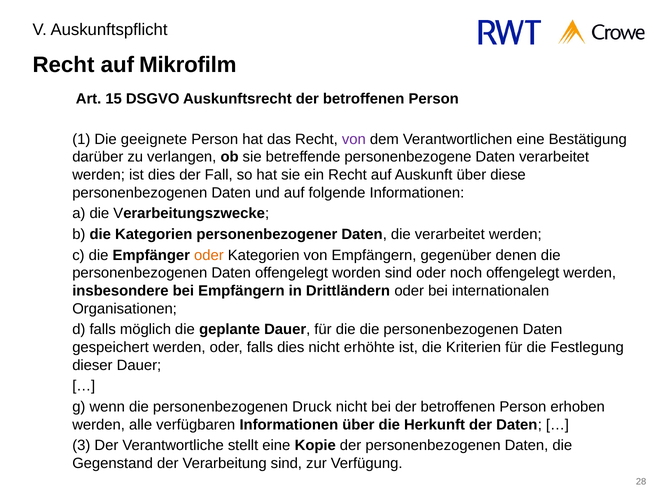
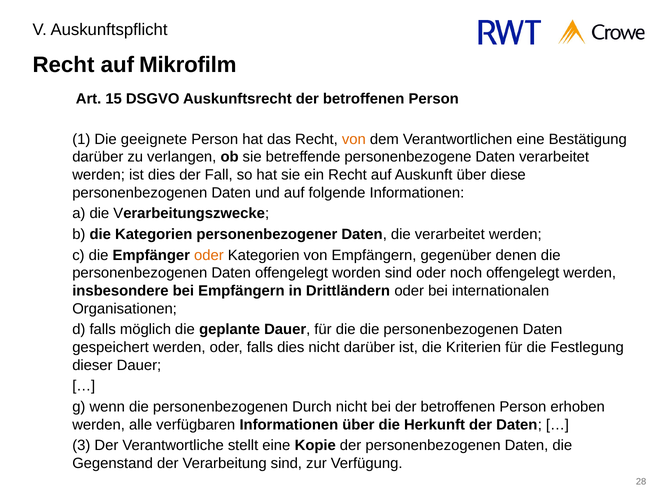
von at (354, 139) colour: purple -> orange
nicht erhöhte: erhöhte -> darüber
Druck: Druck -> Durch
